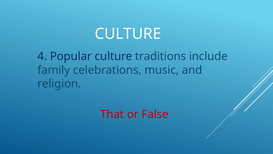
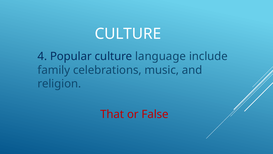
traditions: traditions -> language
